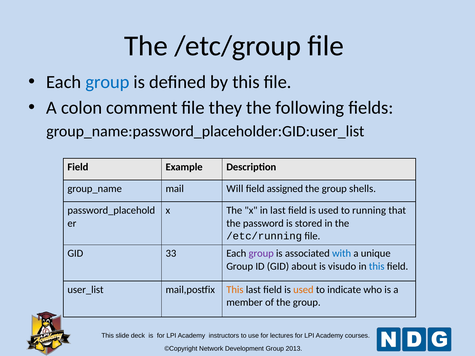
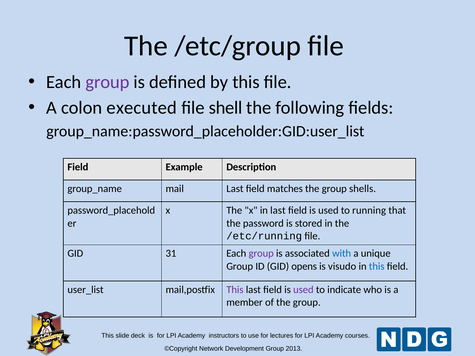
group at (107, 82) colour: blue -> purple
comment: comment -> executed
they: they -> shell
mail Will: Will -> Last
assigned: assigned -> matches
33: 33 -> 31
about: about -> opens
This at (235, 290) colour: orange -> purple
used at (303, 290) colour: orange -> purple
